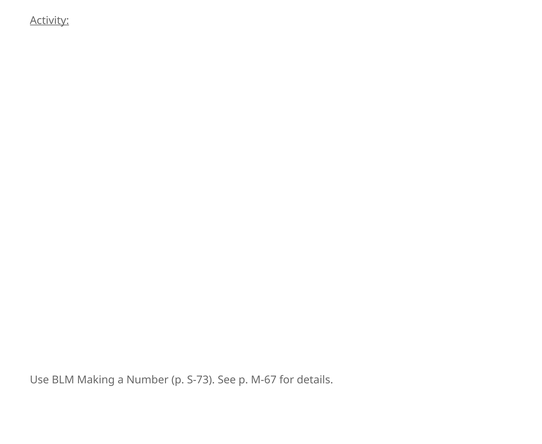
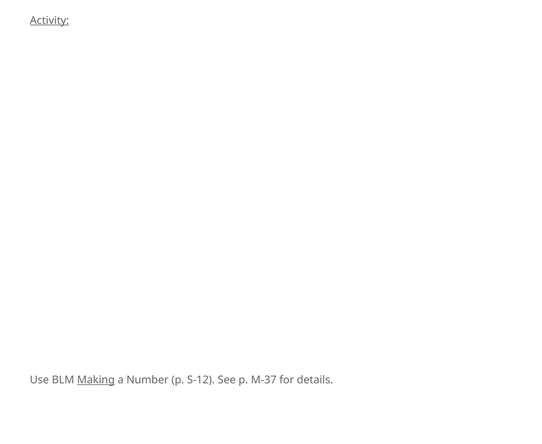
Making underline: none -> present
S-73: S-73 -> S-12
M-67: M-67 -> M-37
